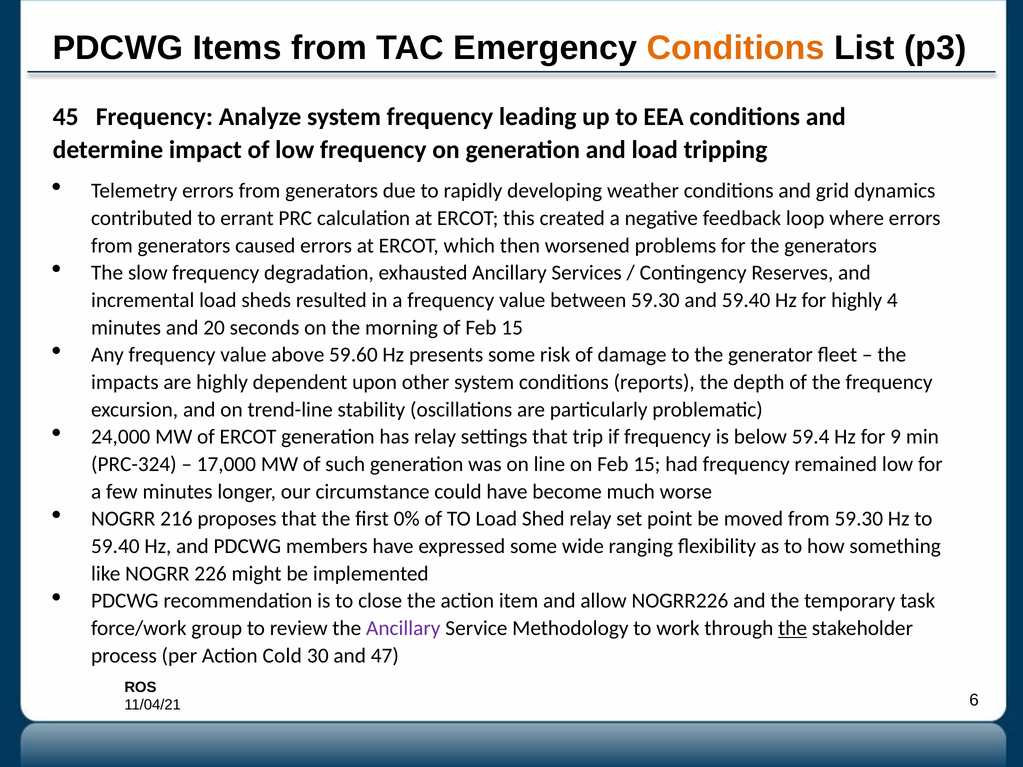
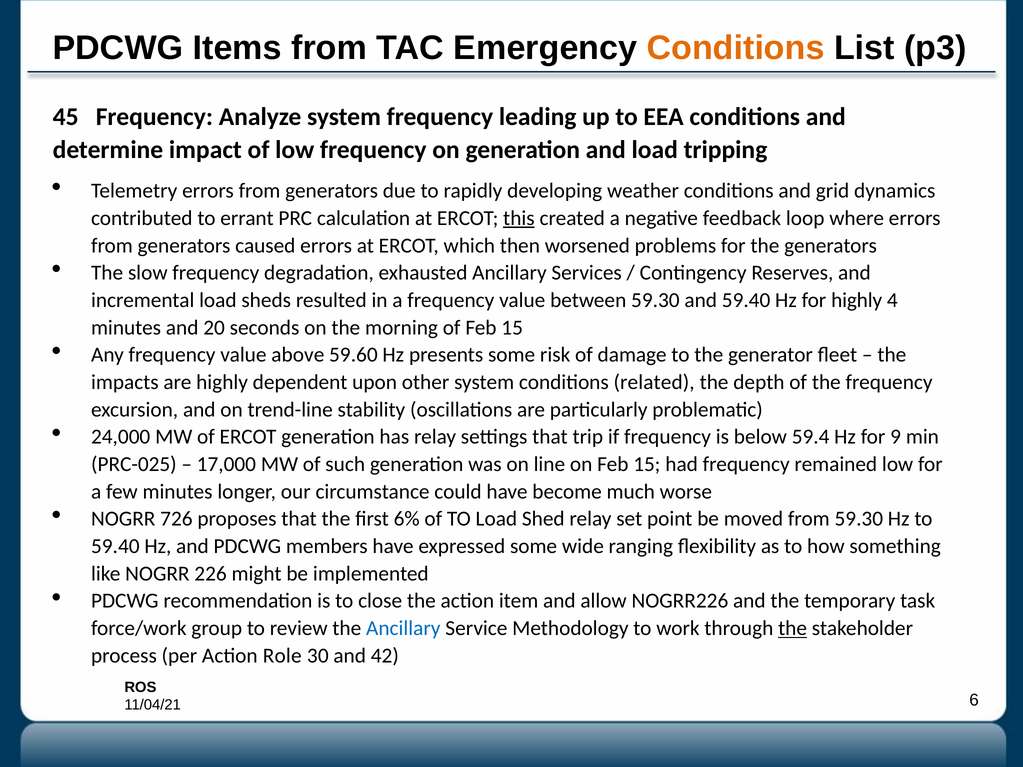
this underline: none -> present
reports: reports -> related
PRC-324: PRC-324 -> PRC-025
216: 216 -> 726
0%: 0% -> 6%
Ancillary at (403, 628) colour: purple -> blue
Cold: Cold -> Role
47: 47 -> 42
